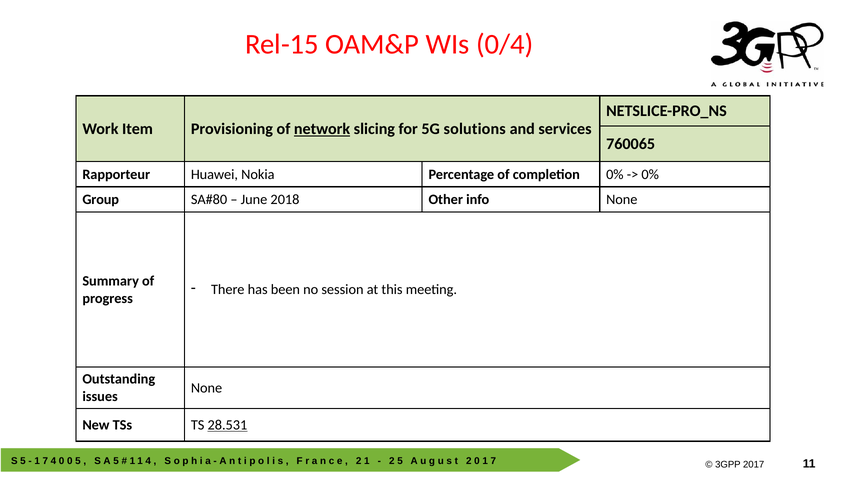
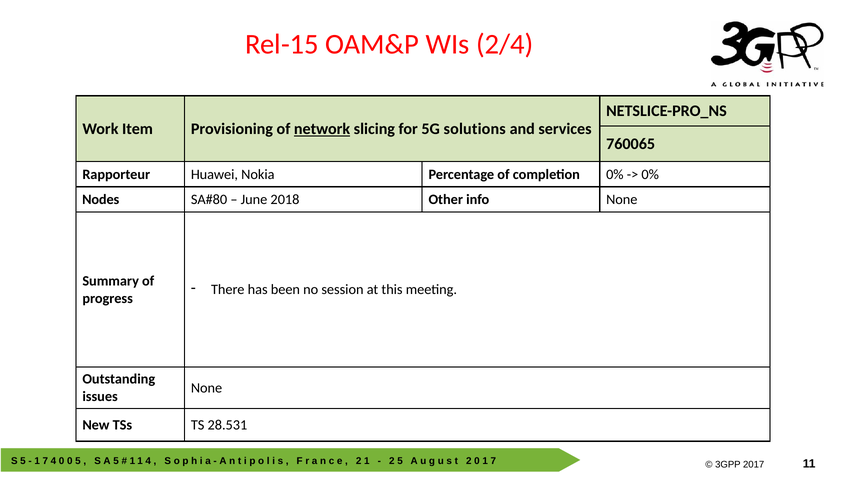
0/4: 0/4 -> 2/4
Group: Group -> Nodes
28.531 underline: present -> none
